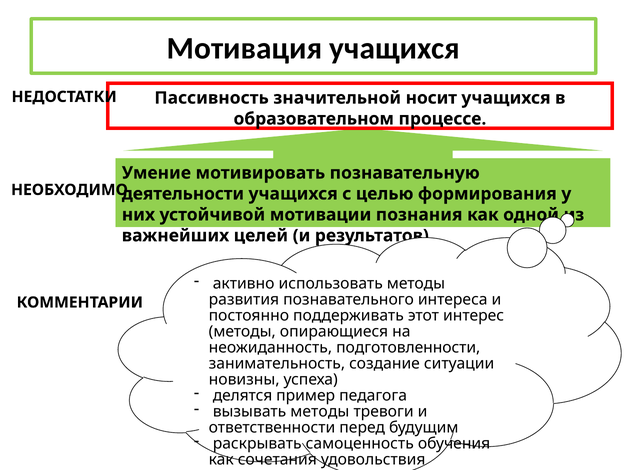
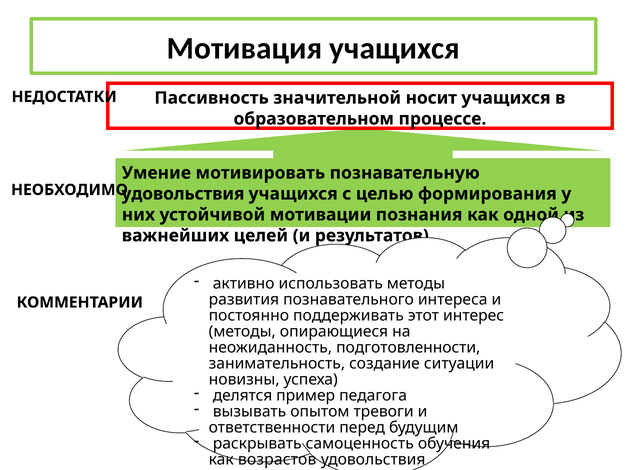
деятельности at (183, 194): деятельности -> удовольствия
вызывать методы: методы -> опытом
сочетания: сочетания -> возрастов
